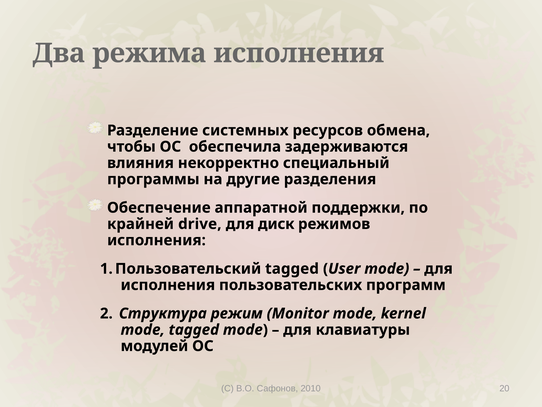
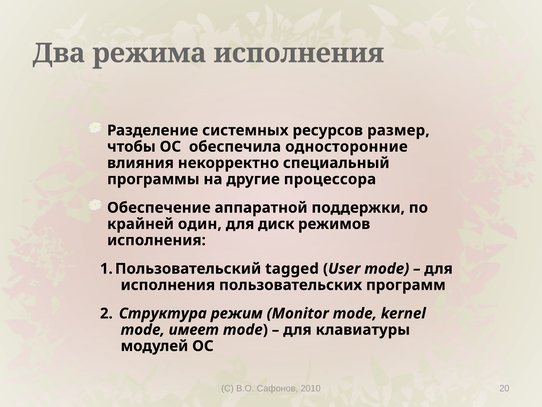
обмена: обмена -> размер
задерживаются: задерживаются -> односторонние
разделения: разделения -> процессора
drive: drive -> один
mode tagged: tagged -> имеет
